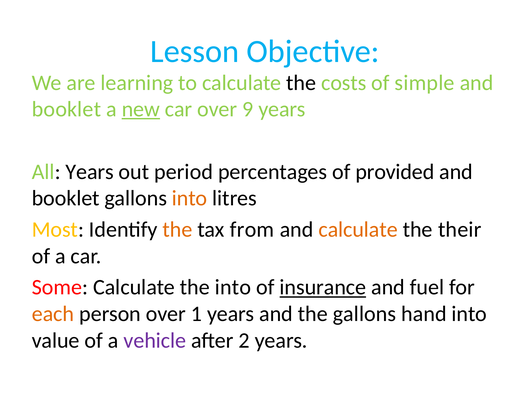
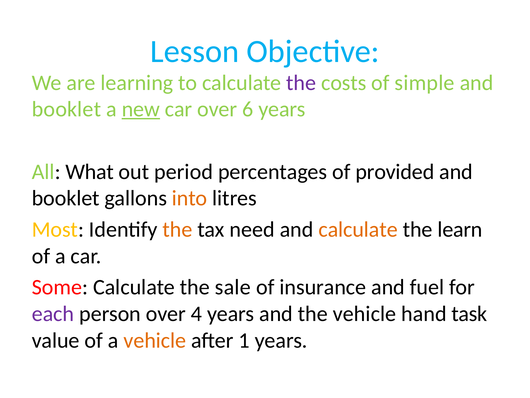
the at (301, 83) colour: black -> purple
9: 9 -> 6
All Years: Years -> What
from: from -> need
their: their -> learn
the into: into -> sale
insurance underline: present -> none
each colour: orange -> purple
1: 1 -> 4
the gallons: gallons -> vehicle
hand into: into -> task
vehicle at (155, 340) colour: purple -> orange
2: 2 -> 1
